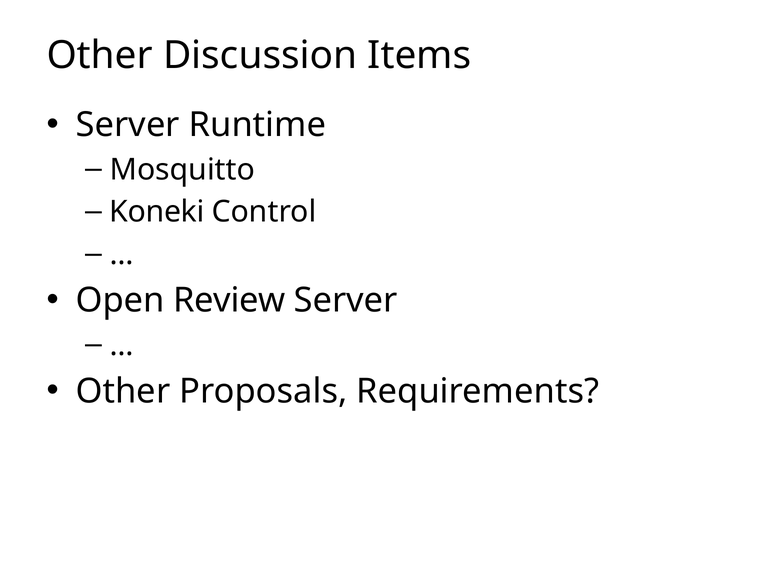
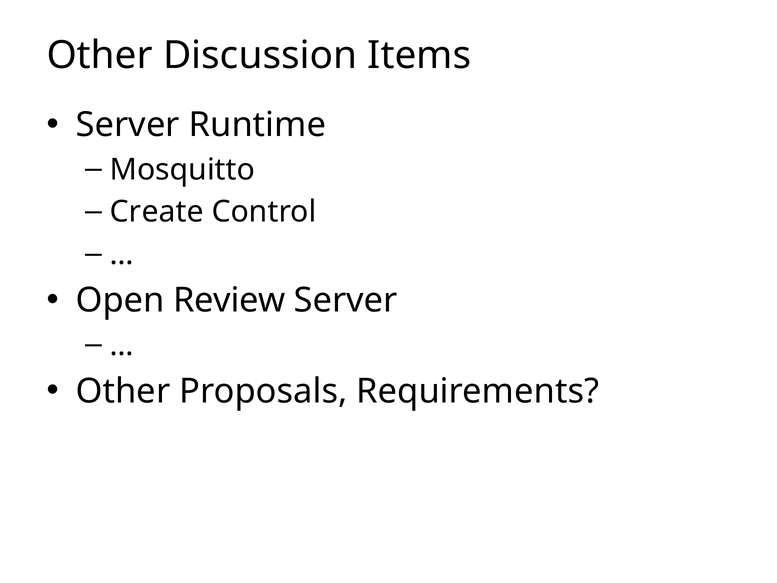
Koneki: Koneki -> Create
